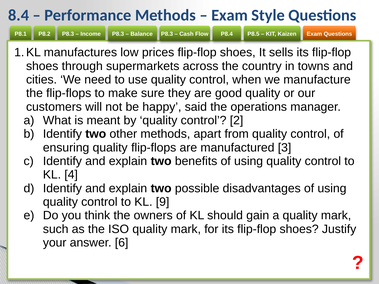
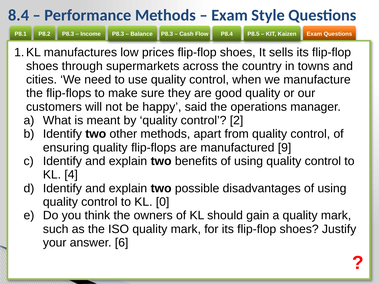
3: 3 -> 9
9: 9 -> 0
